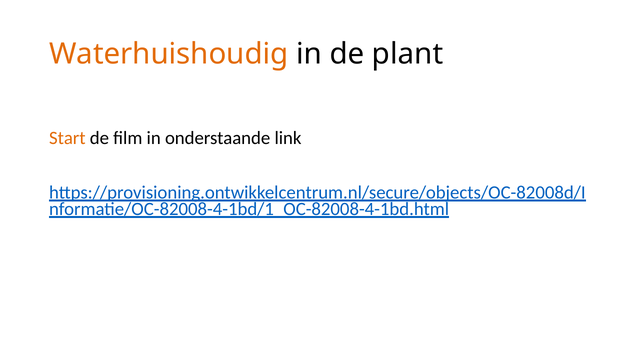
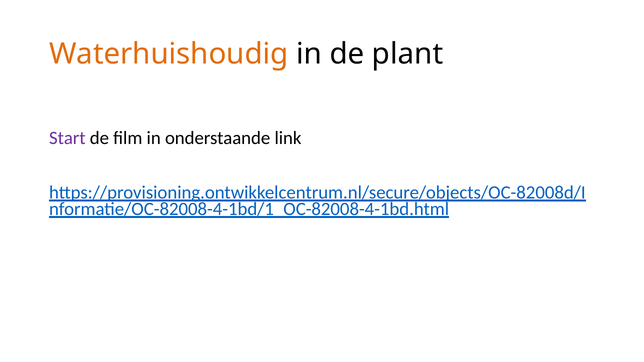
Start colour: orange -> purple
